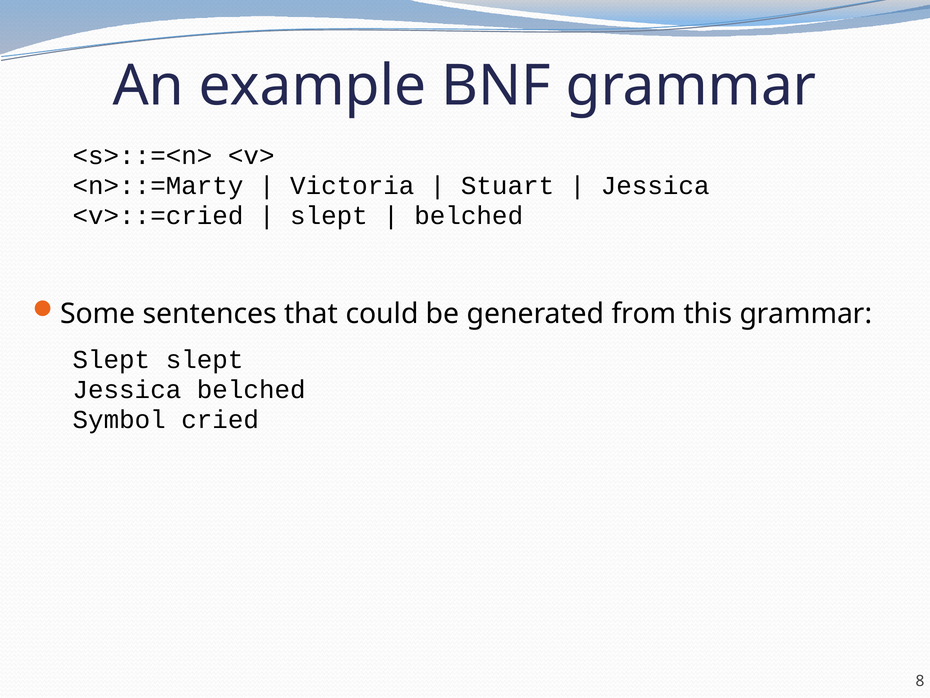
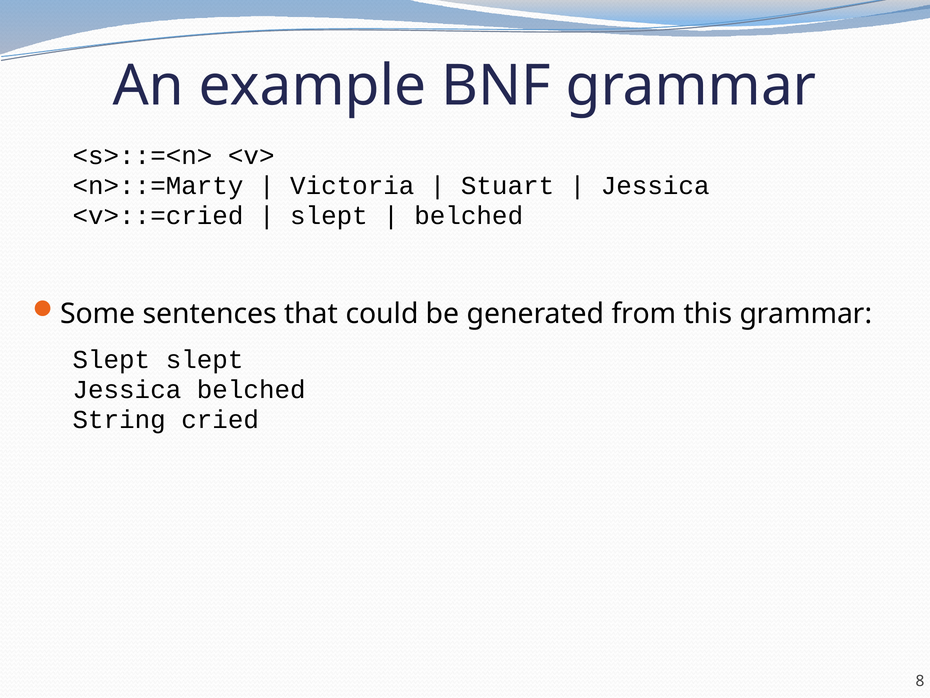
Symbol: Symbol -> String
